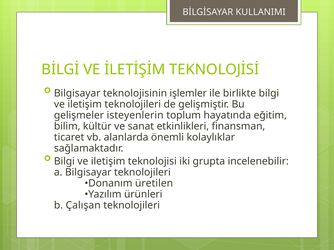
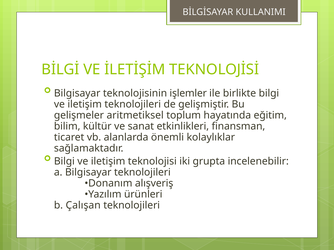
isteyenlerin: isteyenlerin -> aritmetiksel
üretilen: üretilen -> alışveriş
